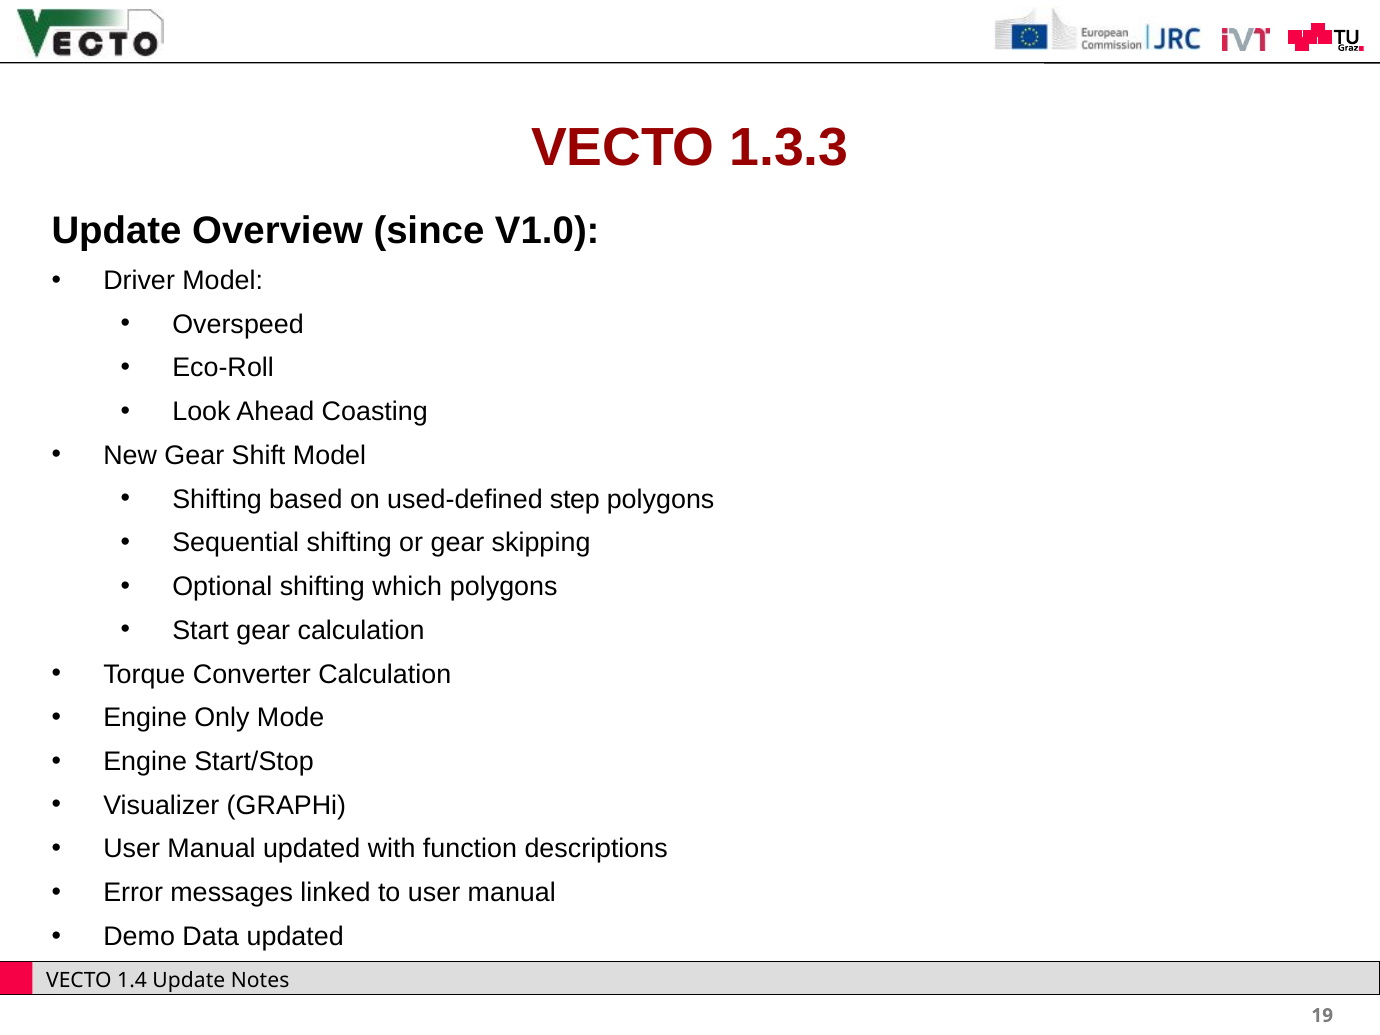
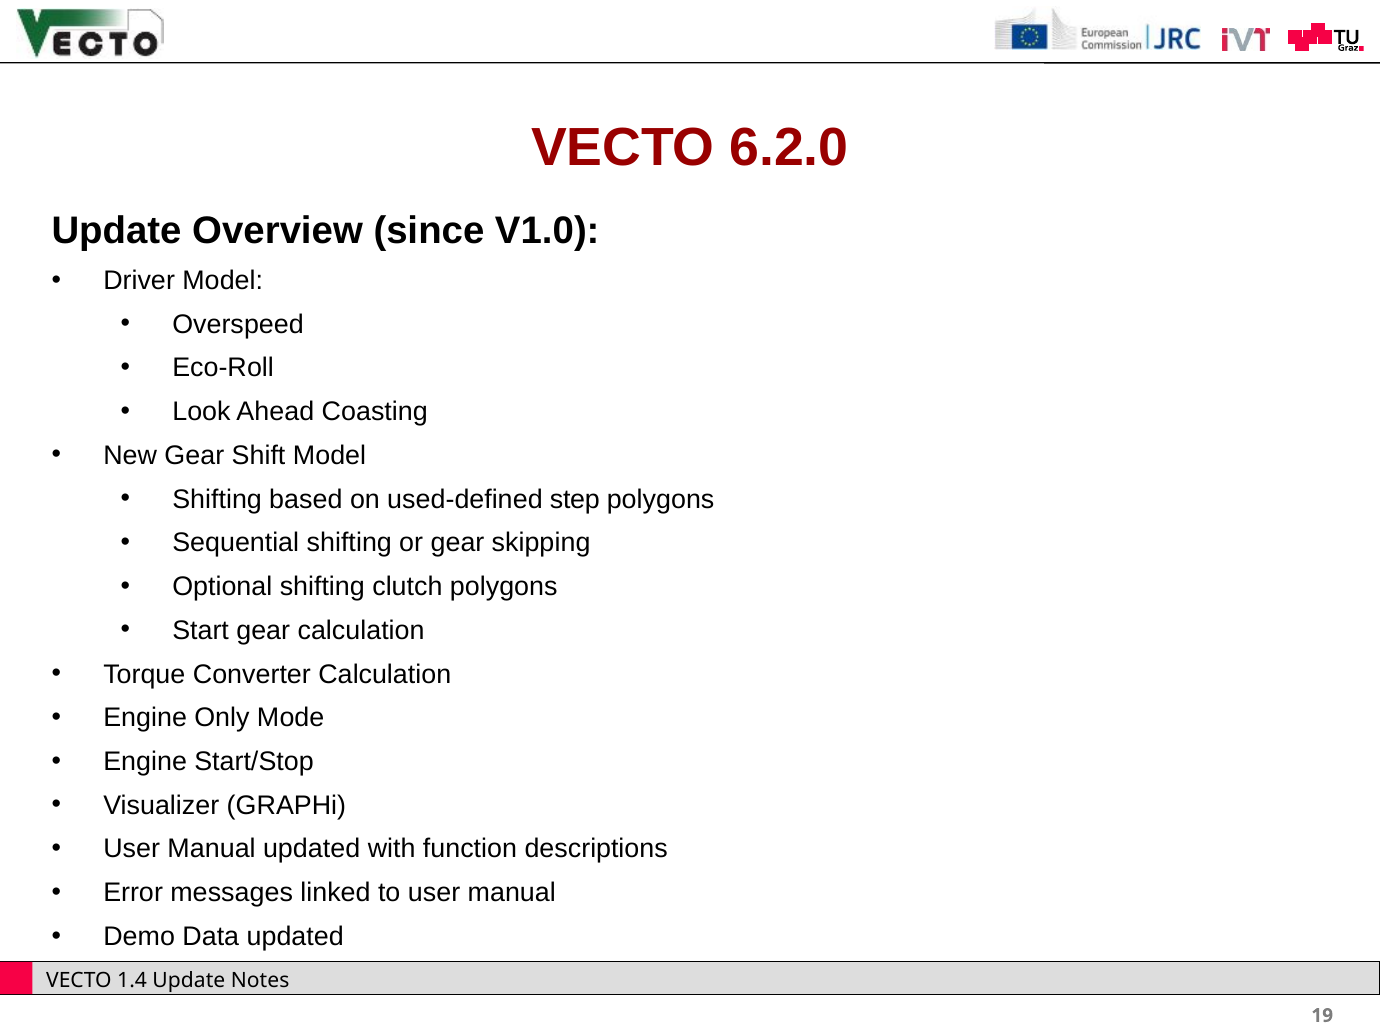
1.3.3: 1.3.3 -> 6.2.0
which: which -> clutch
